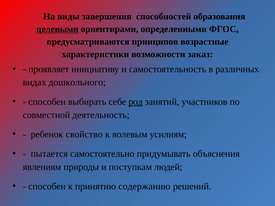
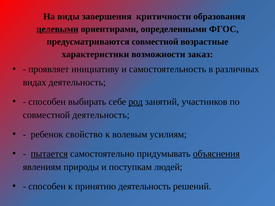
способностей: способностей -> критичности
предусматриваются принципов: принципов -> совместной
видах дошкольного: дошкольного -> деятельность
пытается underline: none -> present
объяснения underline: none -> present
принятию содержанию: содержанию -> деятельность
